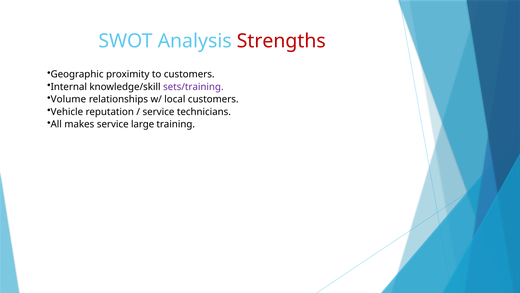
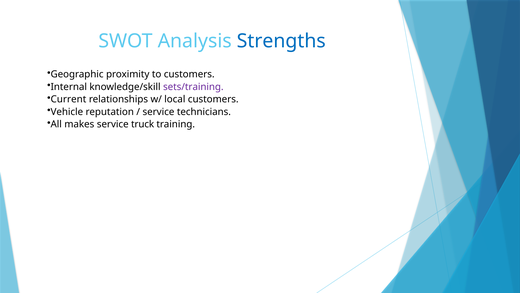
Strengths colour: red -> blue
Volume: Volume -> Current
large: large -> truck
